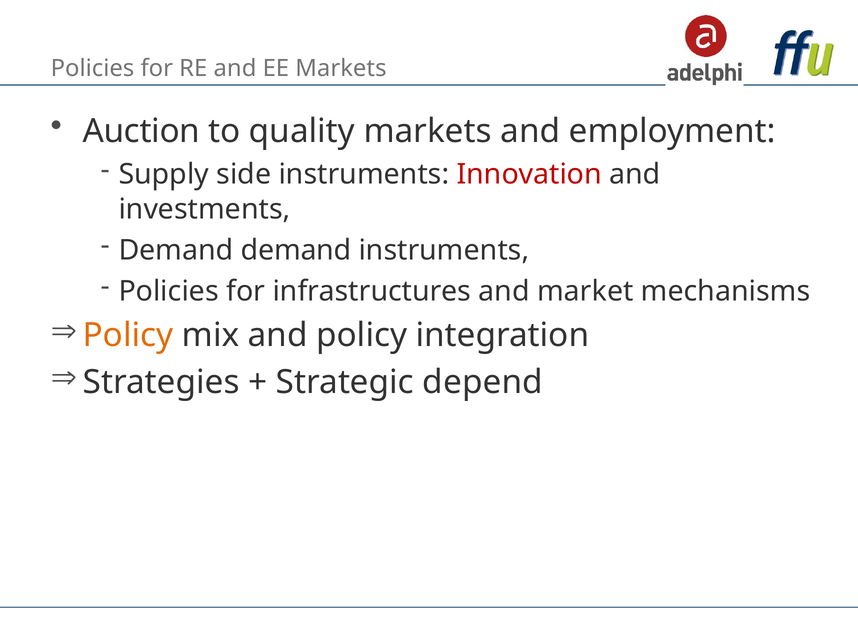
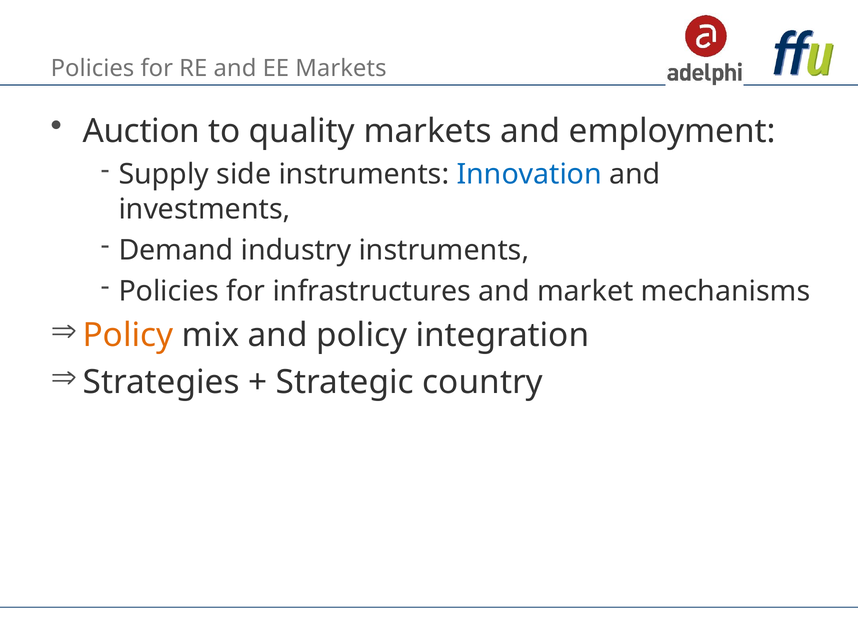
Innovation colour: red -> blue
Demand demand: demand -> industry
depend: depend -> country
